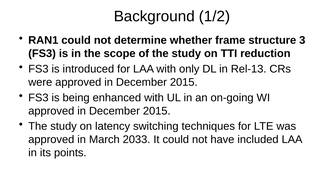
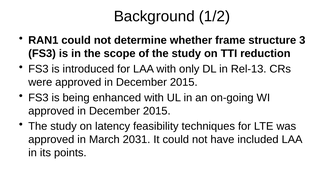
switching: switching -> feasibility
2033: 2033 -> 2031
